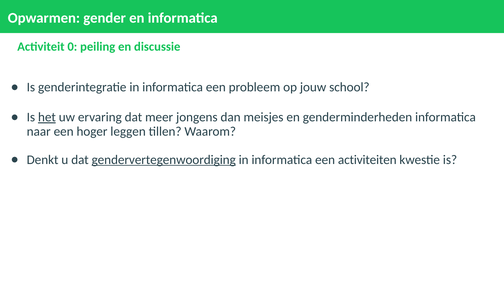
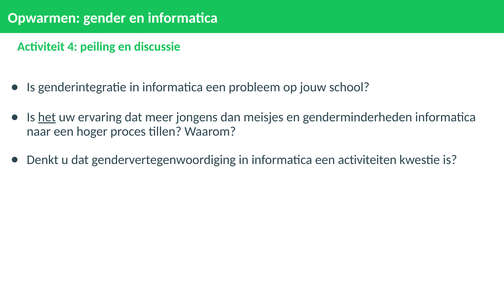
0: 0 -> 4
leggen: leggen -> proces
gendervertegenwoordiging underline: present -> none
